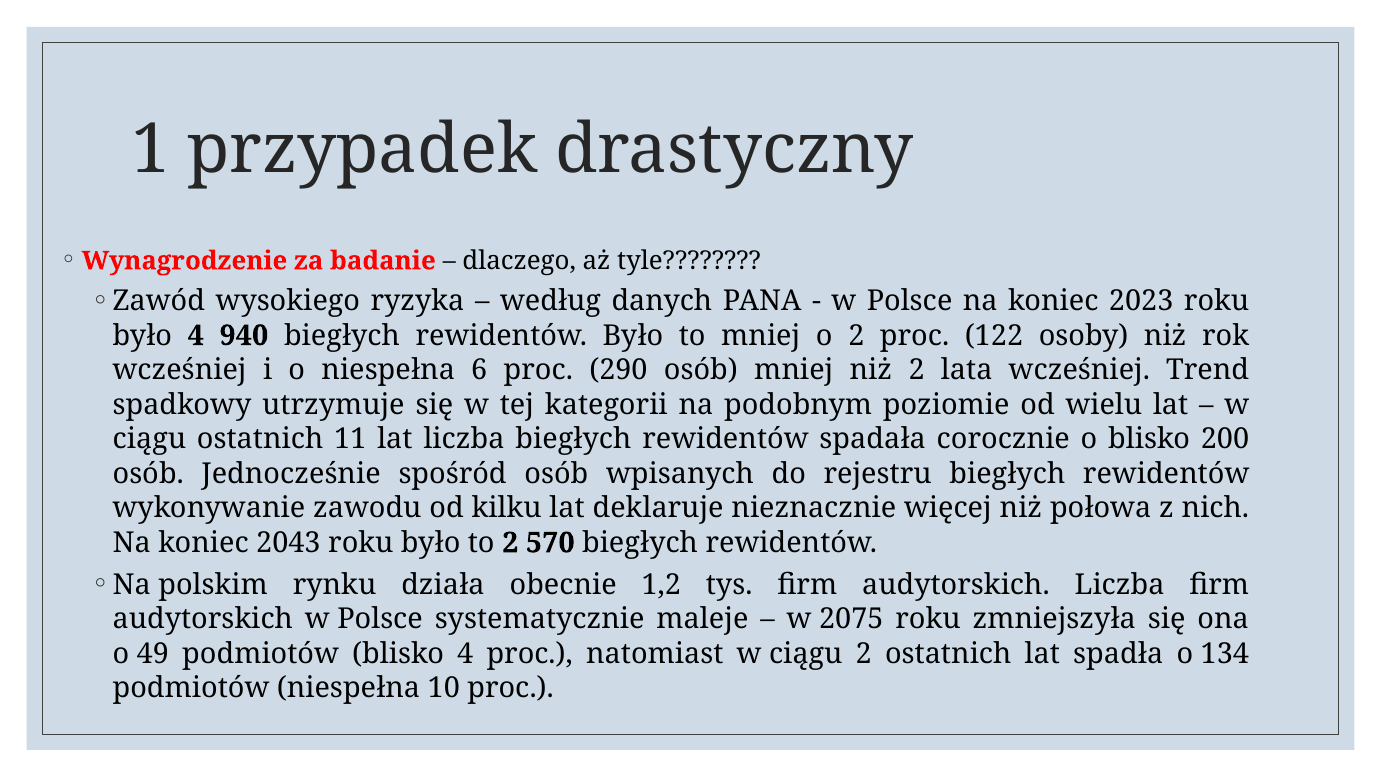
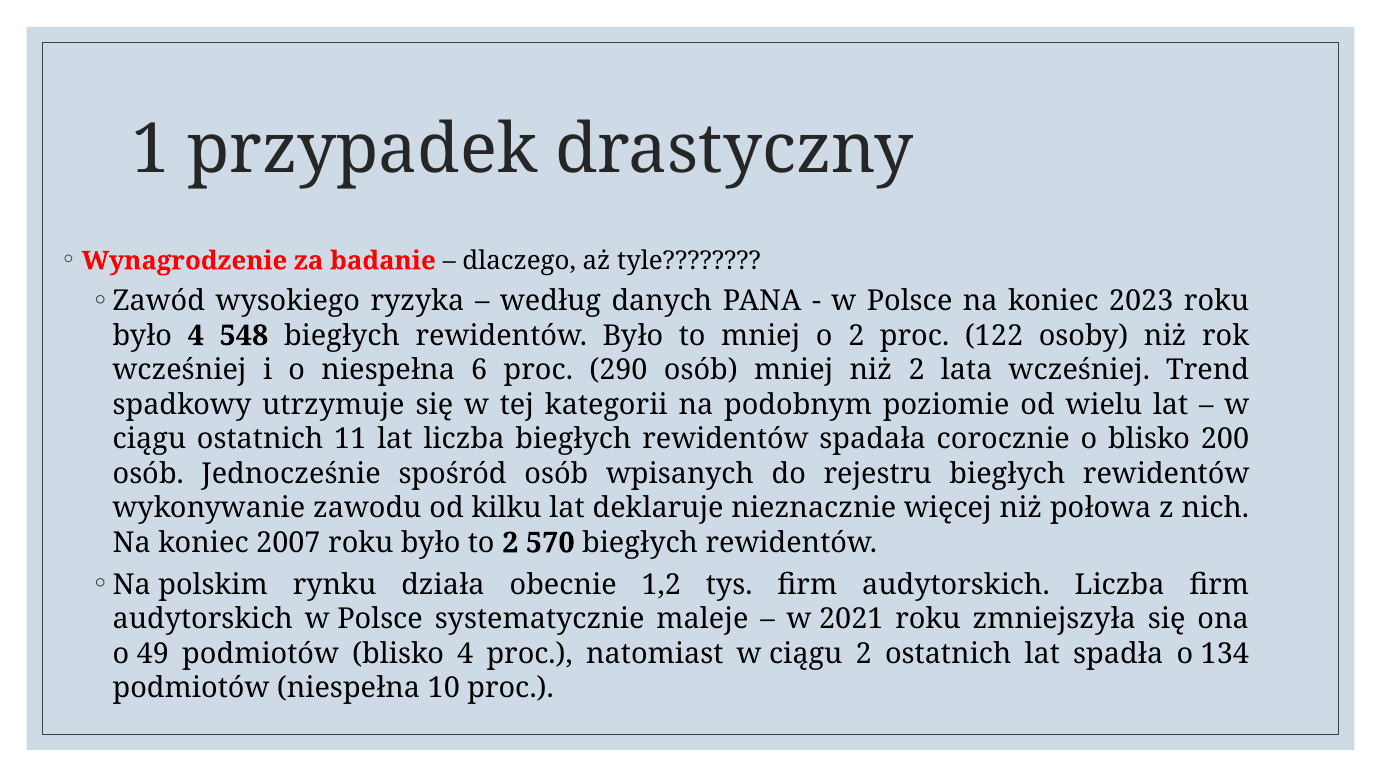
940: 940 -> 548
2043: 2043 -> 2007
2075: 2075 -> 2021
